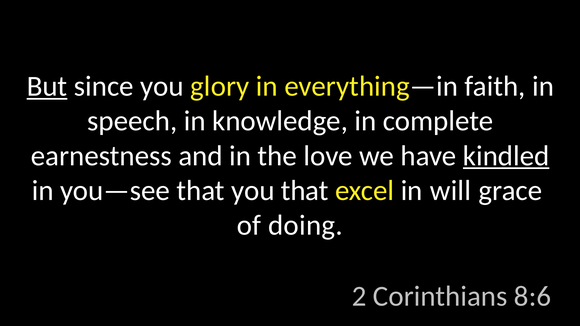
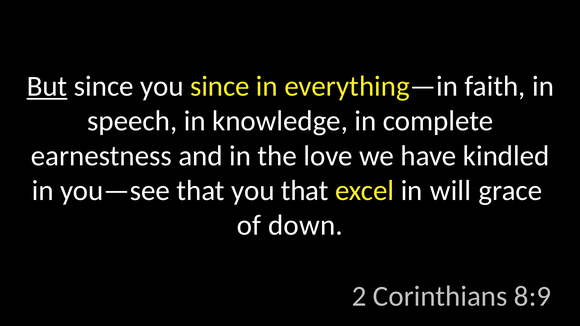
you glory: glory -> since
kindled underline: present -> none
doing: doing -> down
8:6: 8:6 -> 8:9
